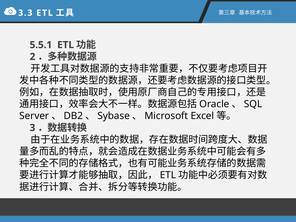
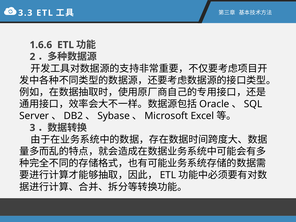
5.5.1: 5.5.1 -> 1.6.6
